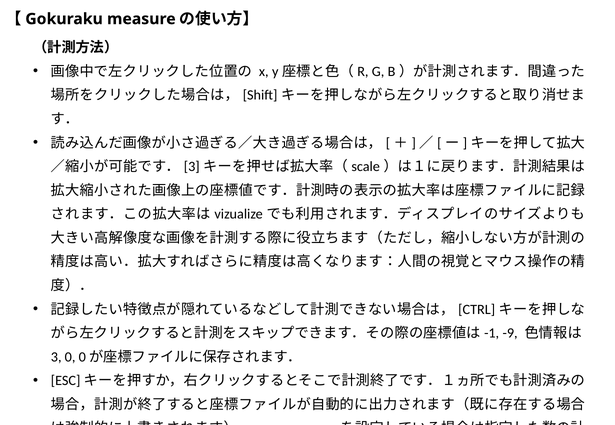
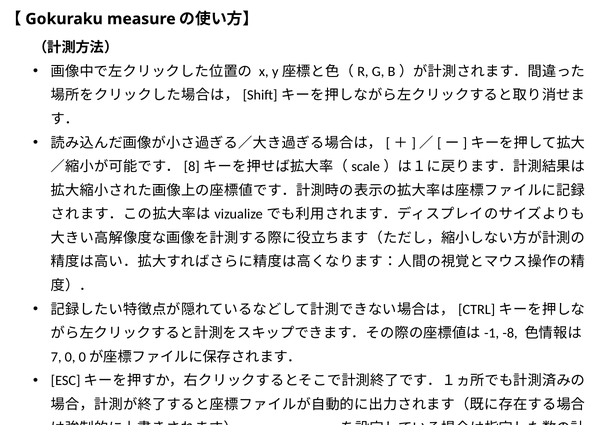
3 at (192, 167): 3 -> 8
-9: -9 -> -8
3 at (56, 358): 3 -> 7
